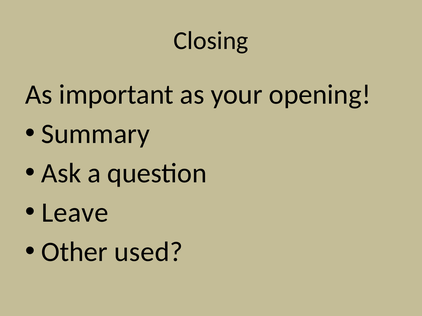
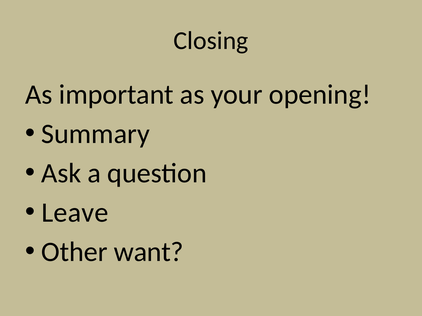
used: used -> want
